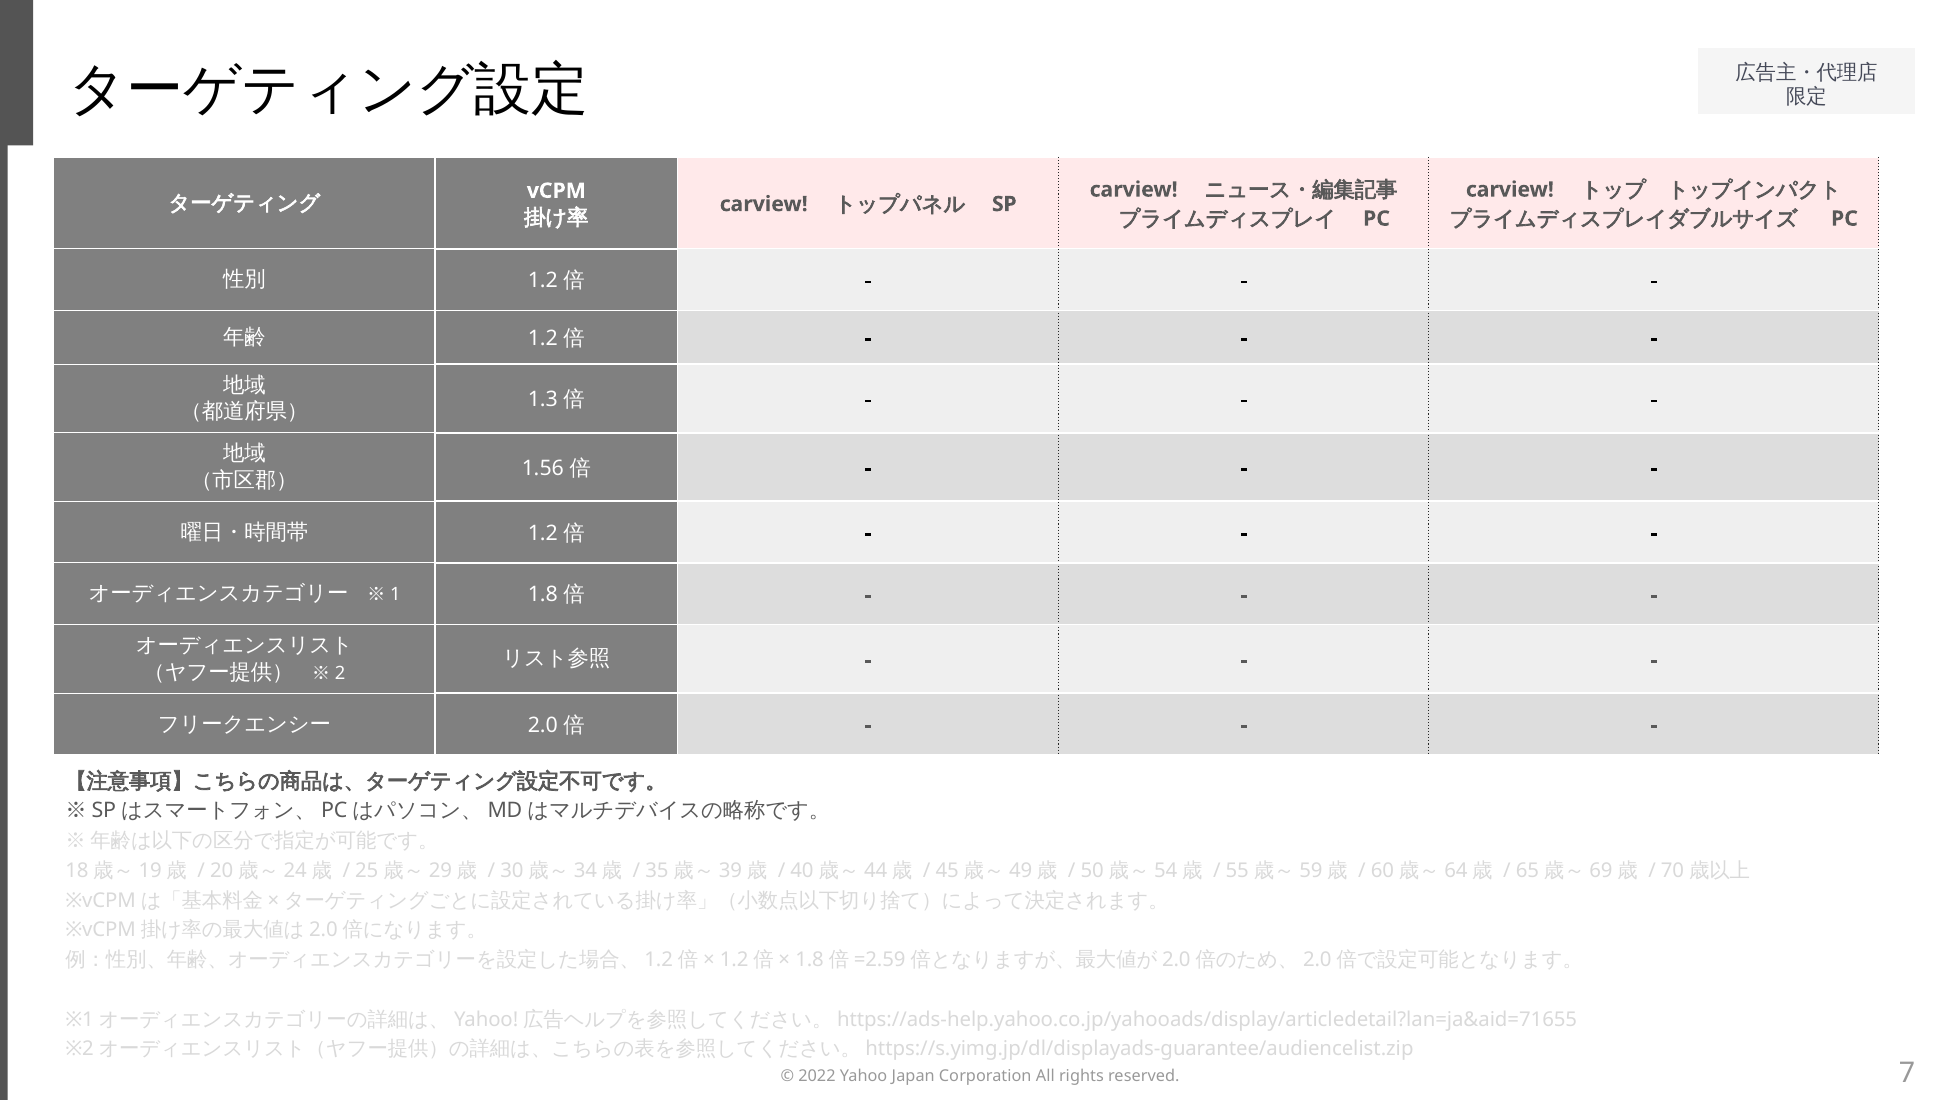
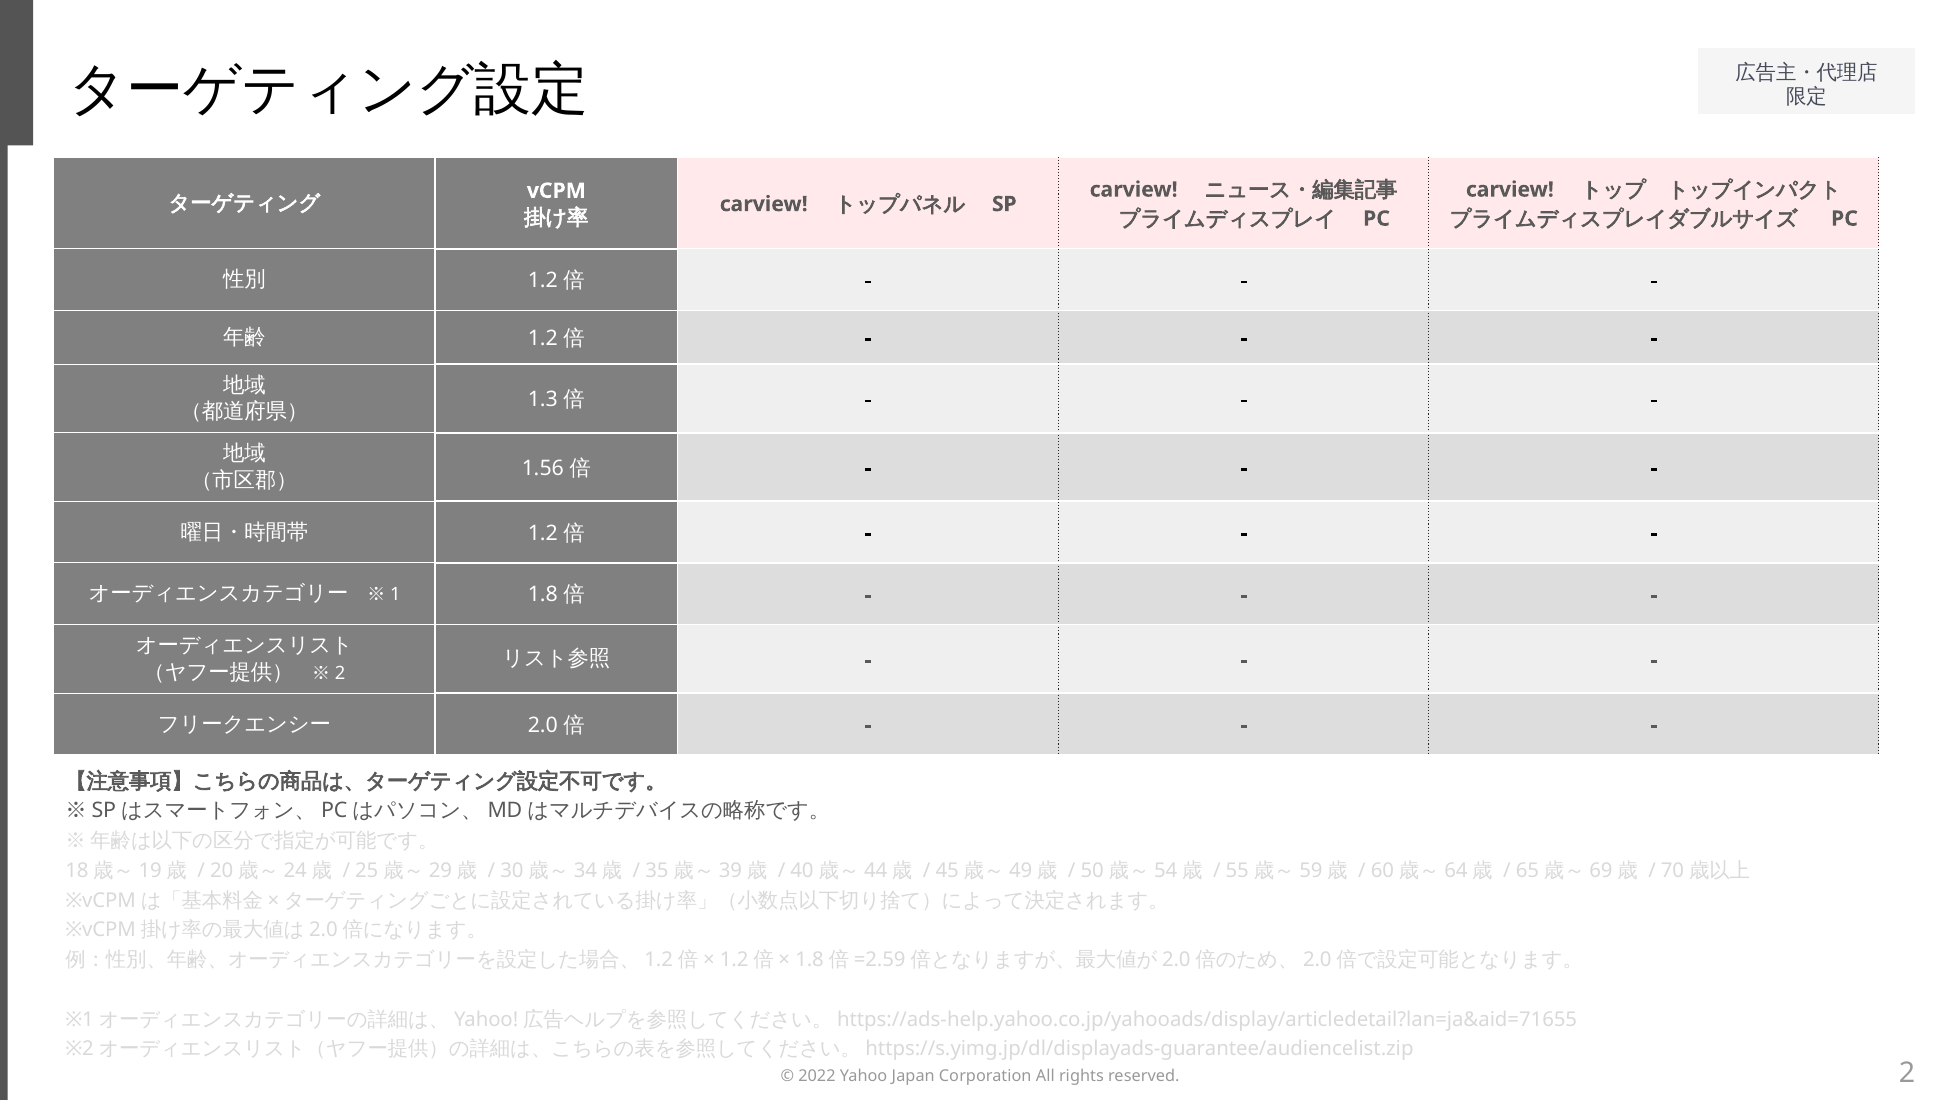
7: 7 -> 2
